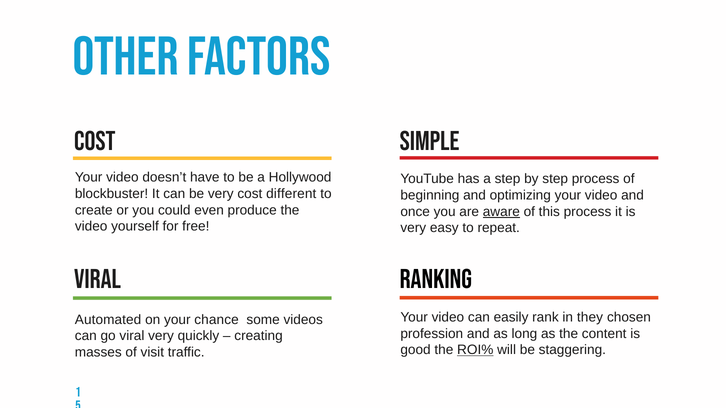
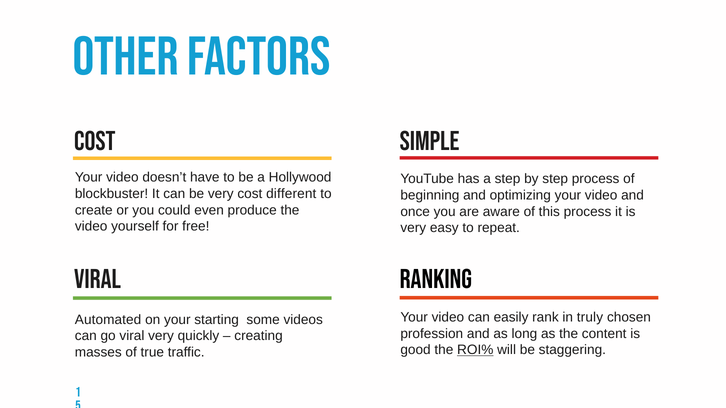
aware underline: present -> none
they: they -> truly
chance: chance -> starting
visit: visit -> true
